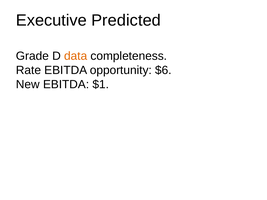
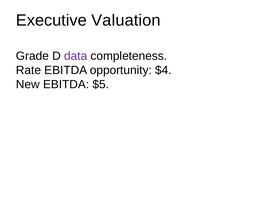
Predicted: Predicted -> Valuation
data colour: orange -> purple
$6: $6 -> $4
$1: $1 -> $5
